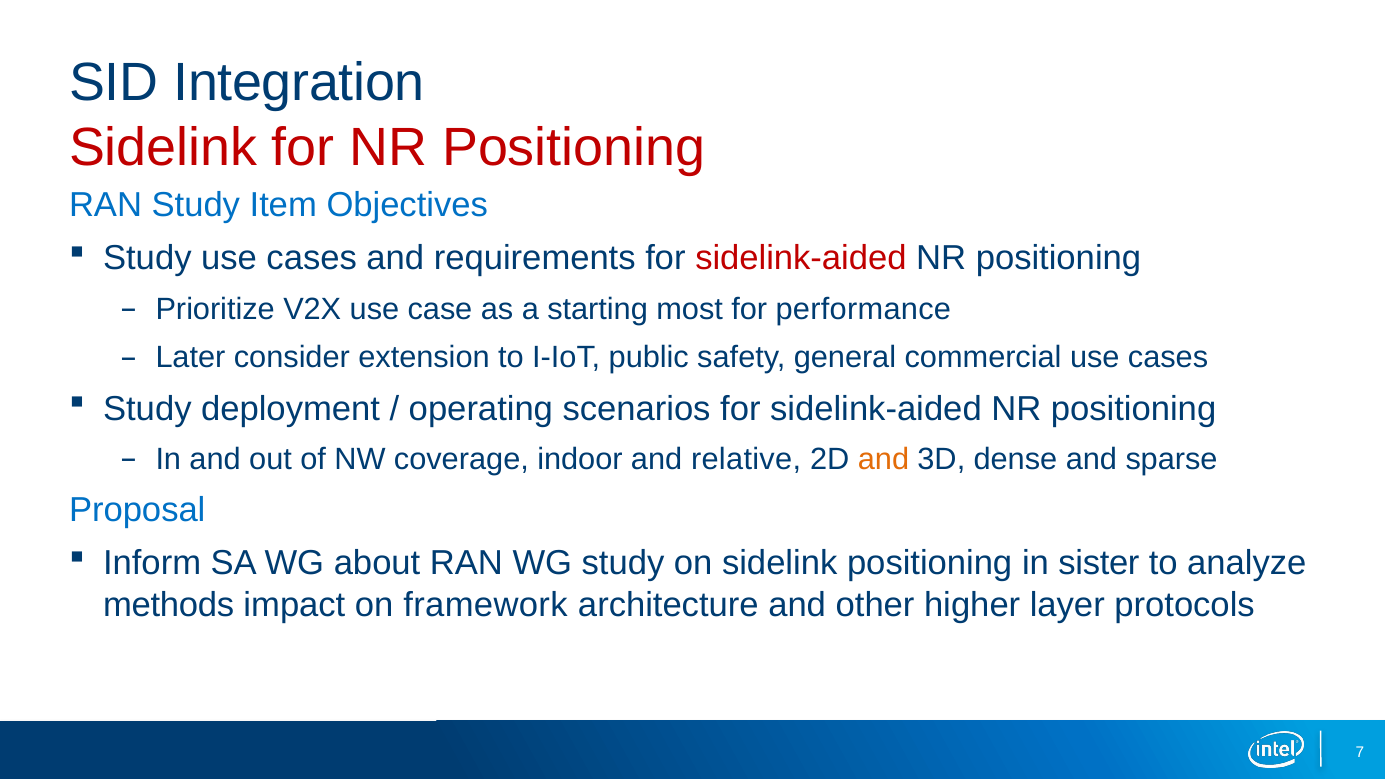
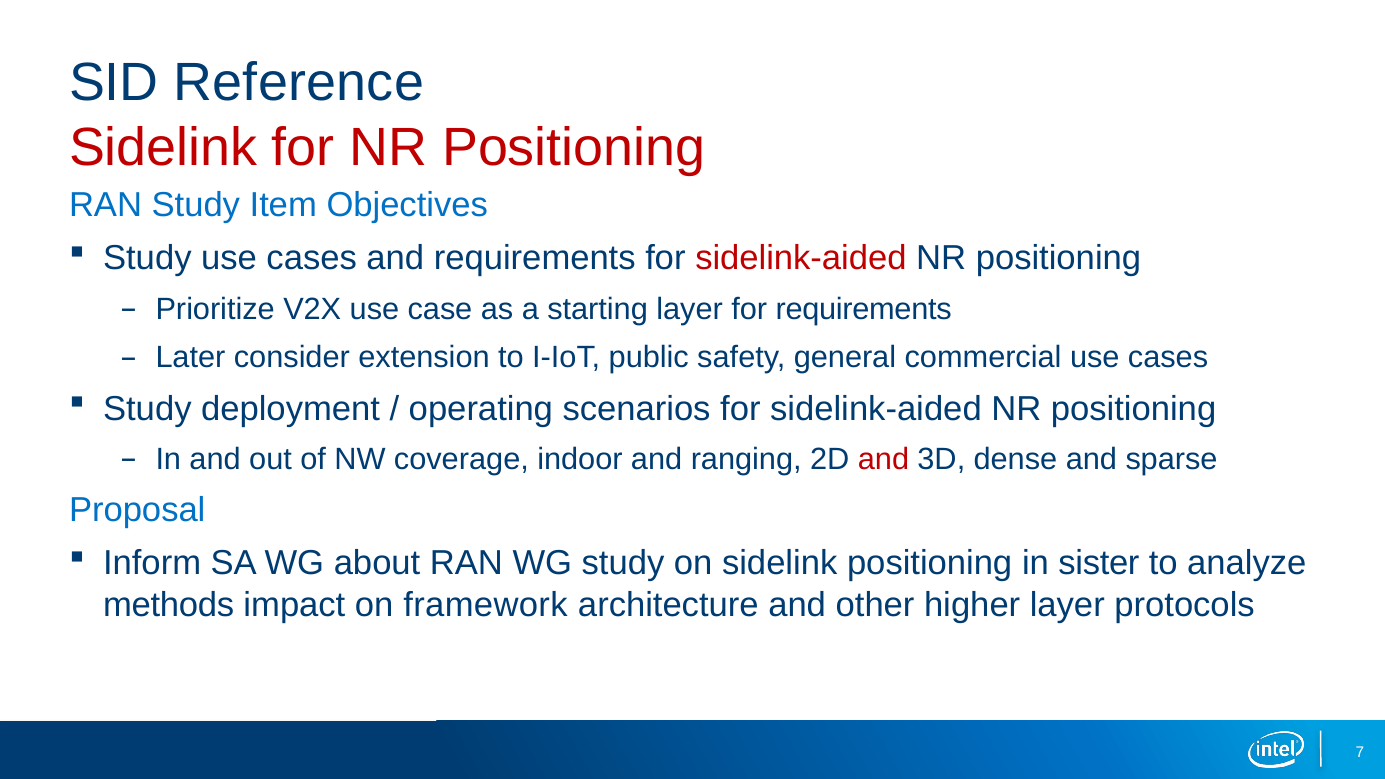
Integration: Integration -> Reference
starting most: most -> layer
for performance: performance -> requirements
relative: relative -> ranging
and at (883, 459) colour: orange -> red
